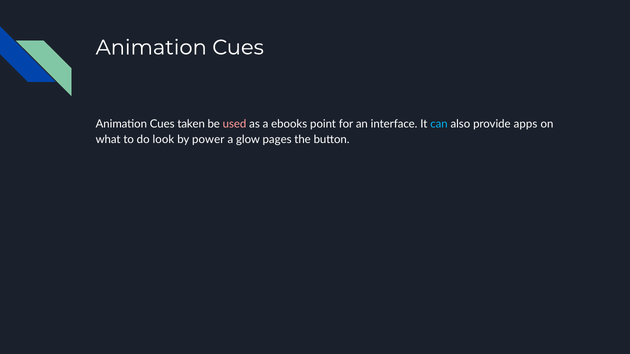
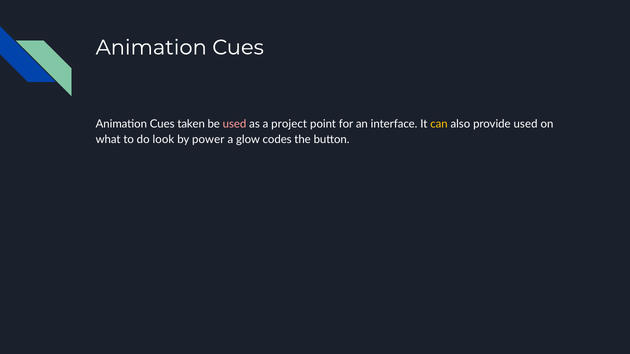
ebooks: ebooks -> project
can colour: light blue -> yellow
provide apps: apps -> used
pages: pages -> codes
